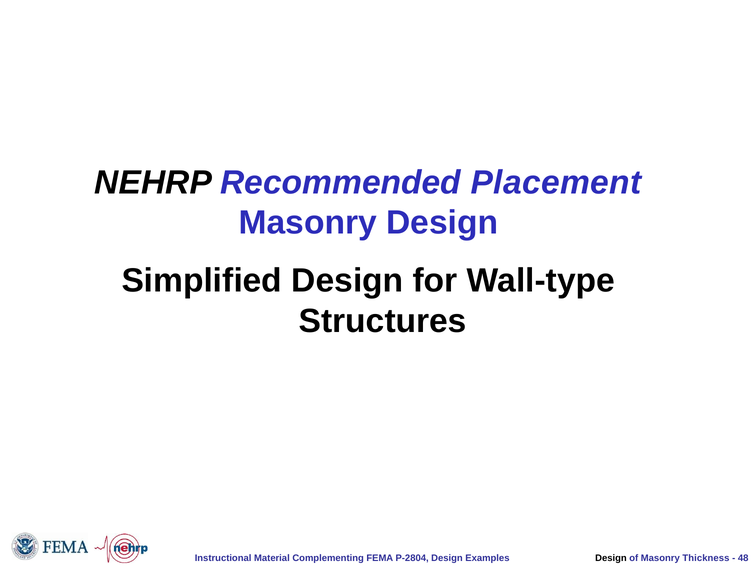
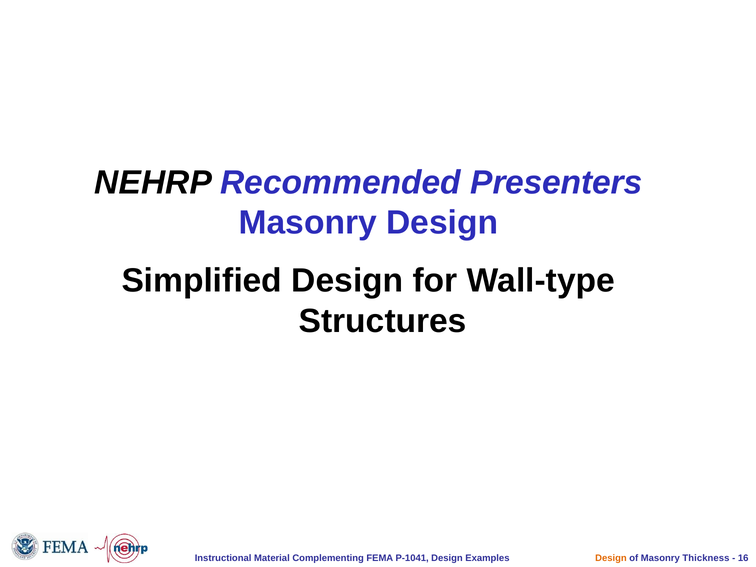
Placement: Placement -> Presenters
P-2804: P-2804 -> P-1041
Design at (611, 558) colour: black -> orange
48: 48 -> 16
